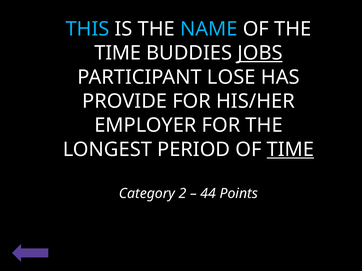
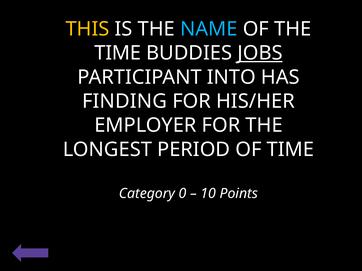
THIS colour: light blue -> yellow
LOSE: LOSE -> INTO
PROVIDE: PROVIDE -> FINDING
TIME at (290, 150) underline: present -> none
2: 2 -> 0
44: 44 -> 10
